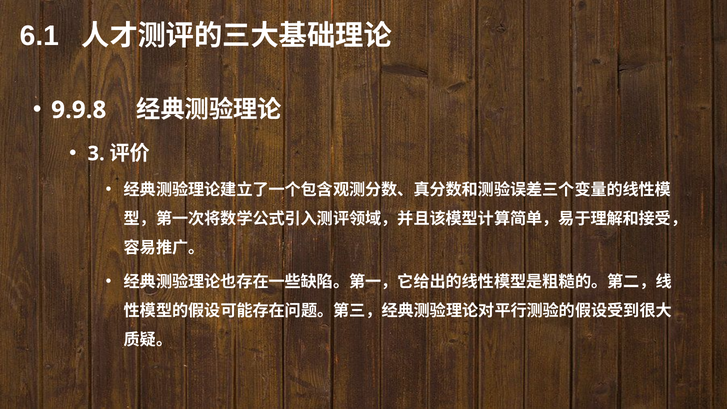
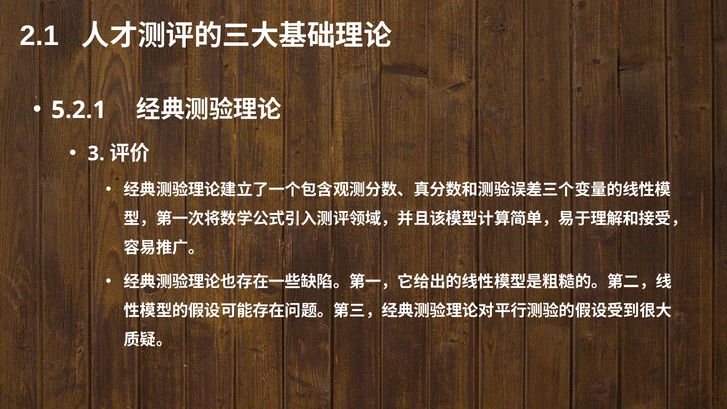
6.1: 6.1 -> 2.1
9.9.8: 9.9.8 -> 5.2.1
